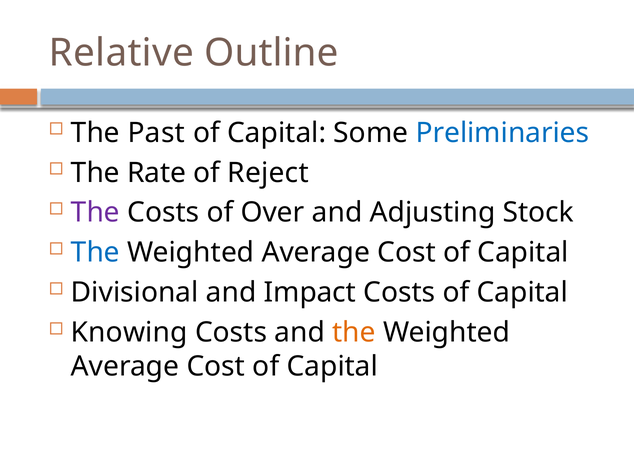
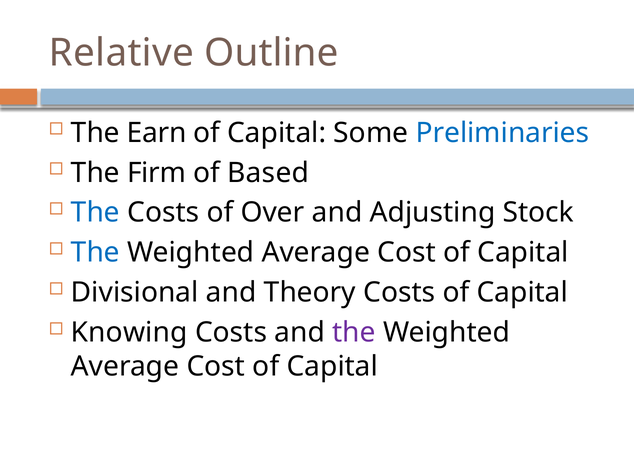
Past: Past -> Earn
Rate: Rate -> Firm
Reject: Reject -> Based
The at (95, 213) colour: purple -> blue
Impact: Impact -> Theory
the at (354, 333) colour: orange -> purple
